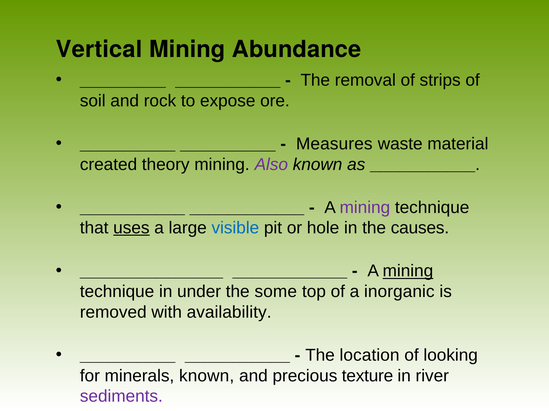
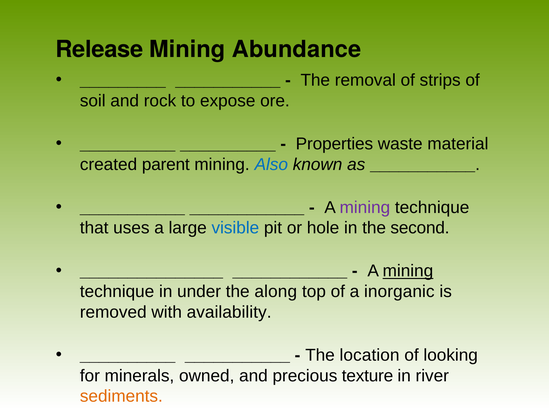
Vertical: Vertical -> Release
Measures: Measures -> Properties
theory: theory -> parent
Also colour: purple -> blue
uses underline: present -> none
causes: causes -> second
some: some -> along
minerals known: known -> owned
sediments colour: purple -> orange
